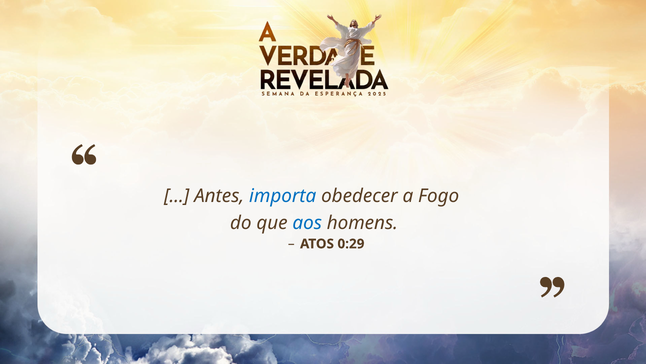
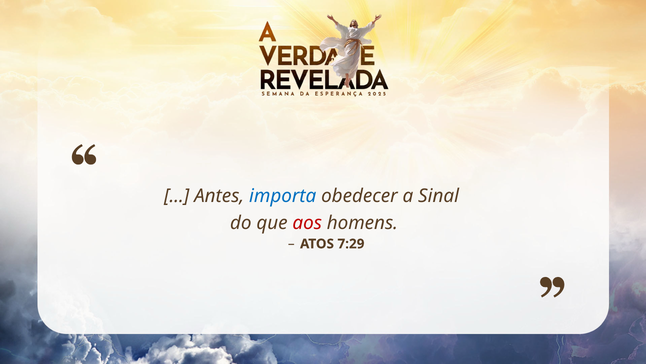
Fogo: Fogo -> Sinal
aos colour: blue -> red
0:29: 0:29 -> 7:29
